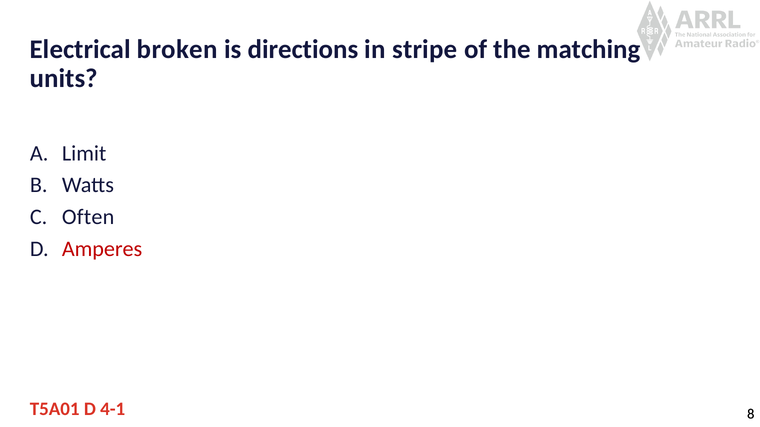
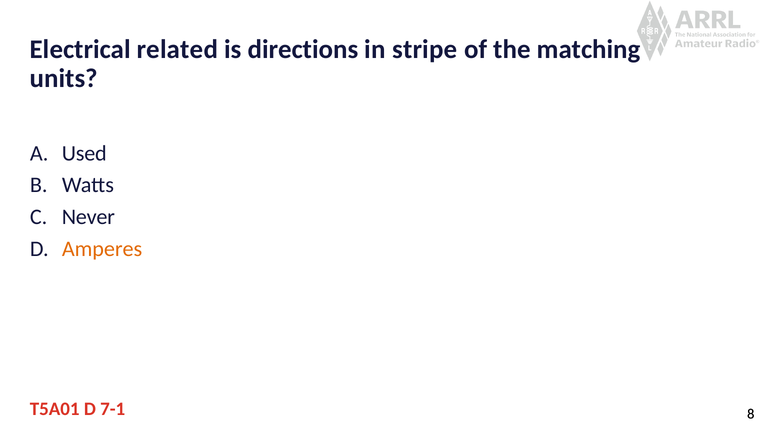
broken: broken -> related
Limit: Limit -> Used
Often: Often -> Never
Amperes colour: red -> orange
4-1: 4-1 -> 7-1
